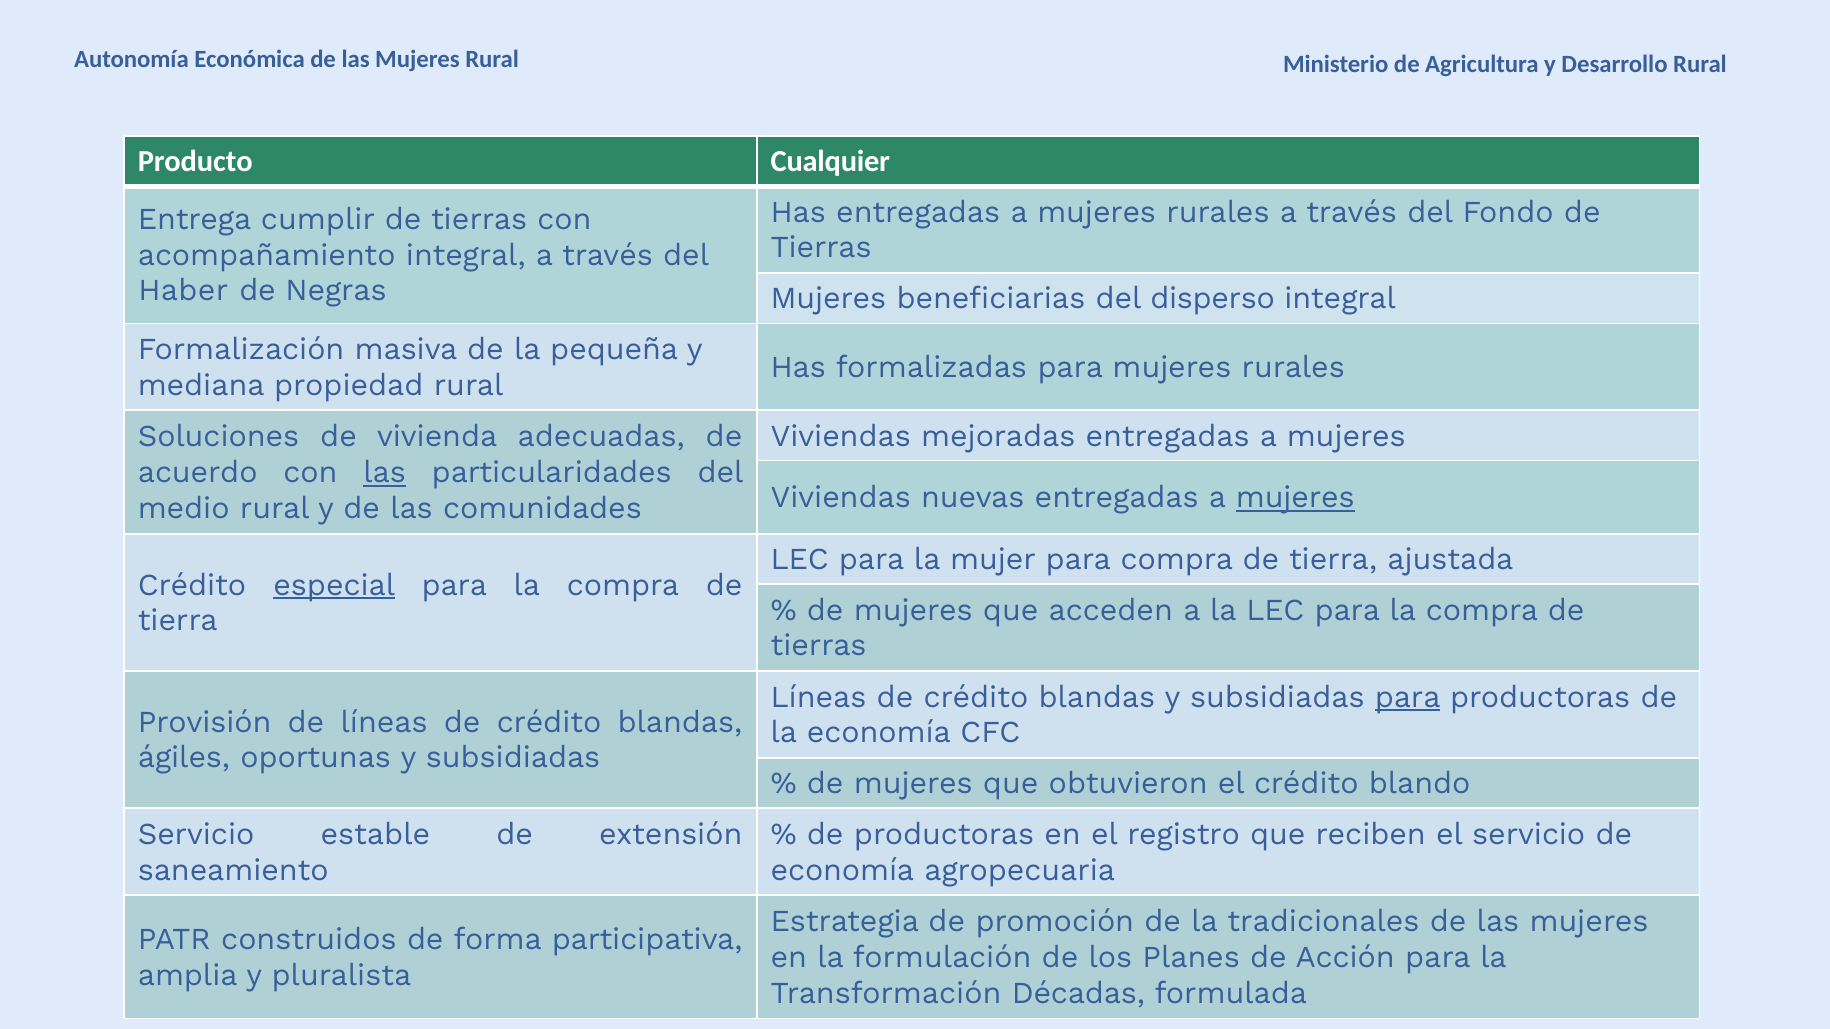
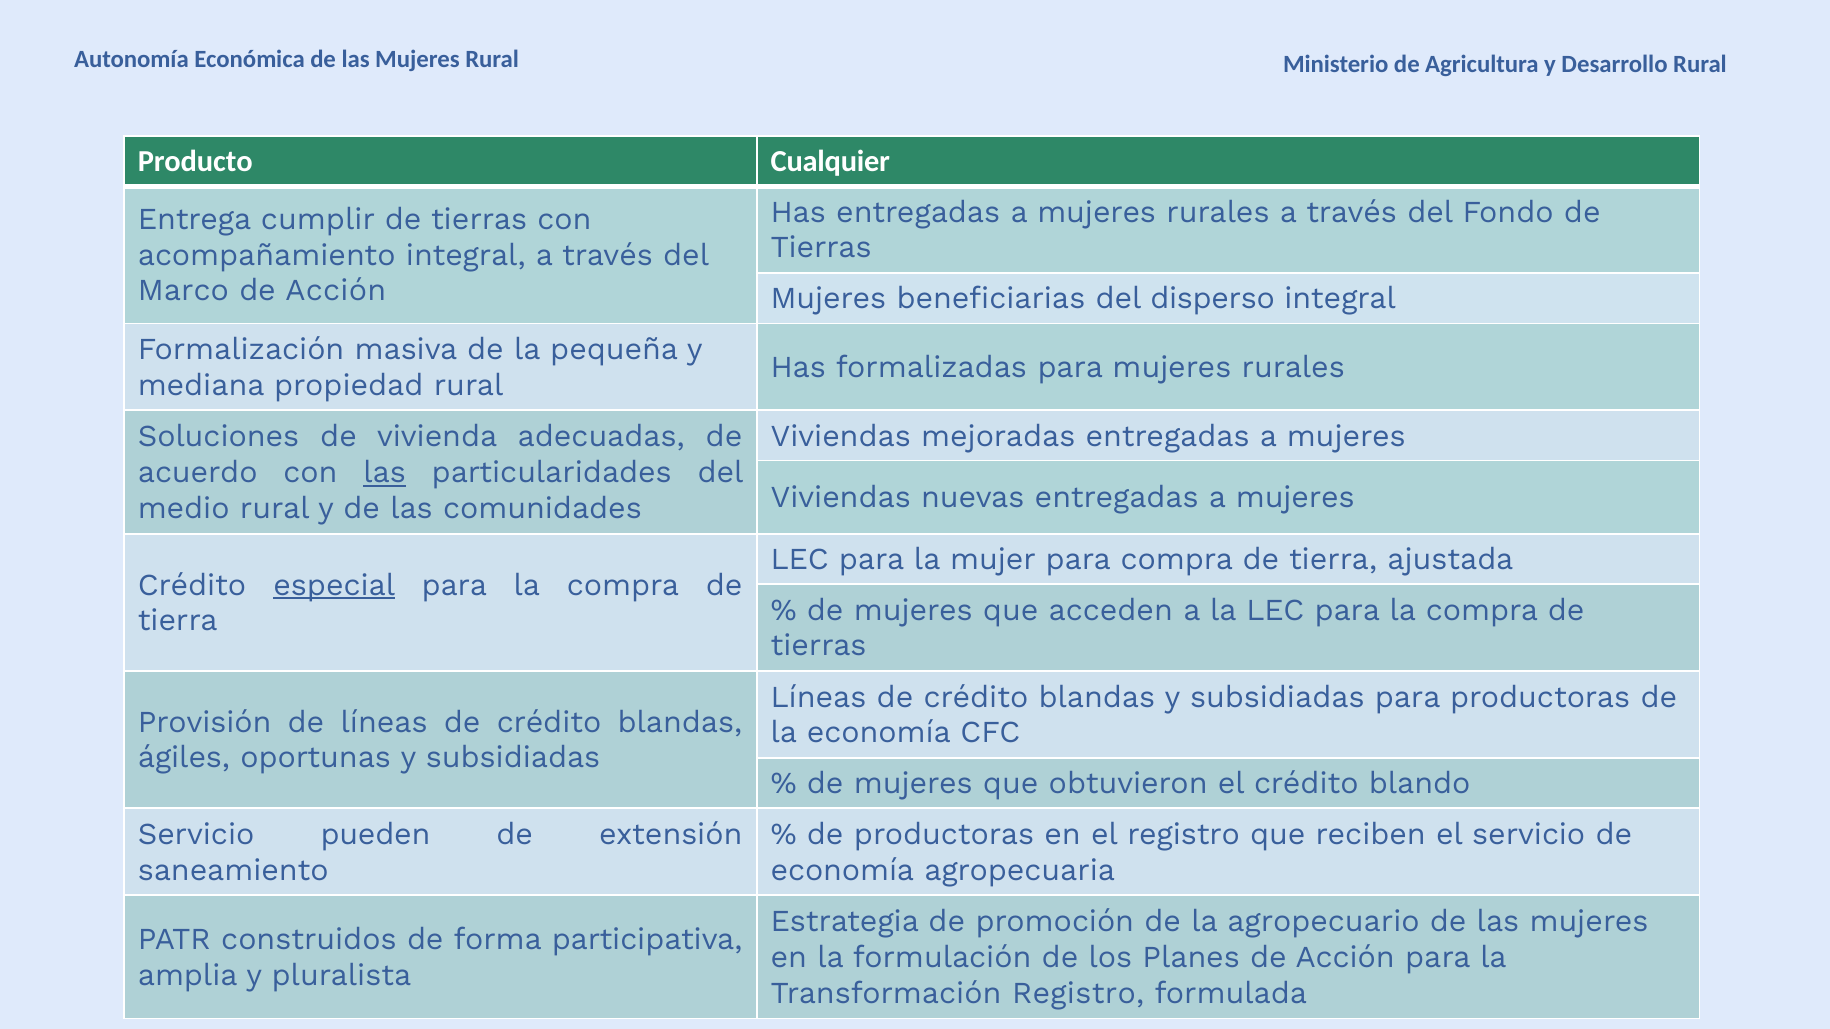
Haber: Haber -> Marco
Negras at (336, 291): Negras -> Acción
mujeres at (1295, 498) underline: present -> none
para at (1408, 697) underline: present -> none
estable: estable -> pueden
tradicionales: tradicionales -> agropecuario
Transformación Décadas: Décadas -> Registro
